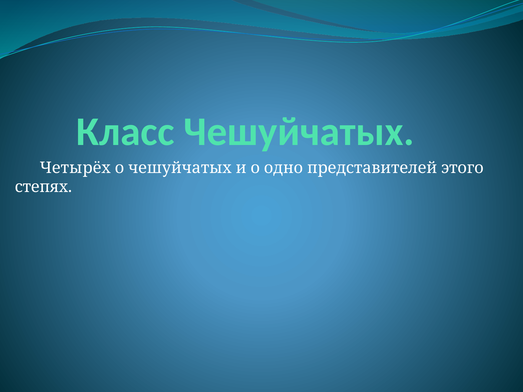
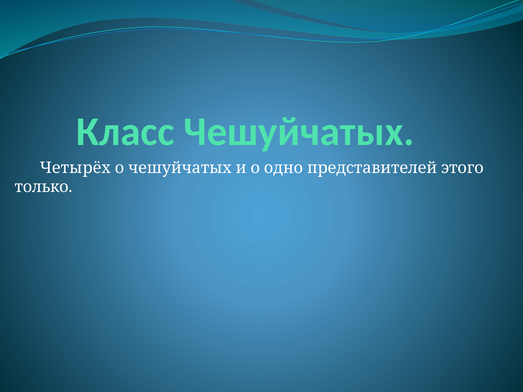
степях: степях -> только
